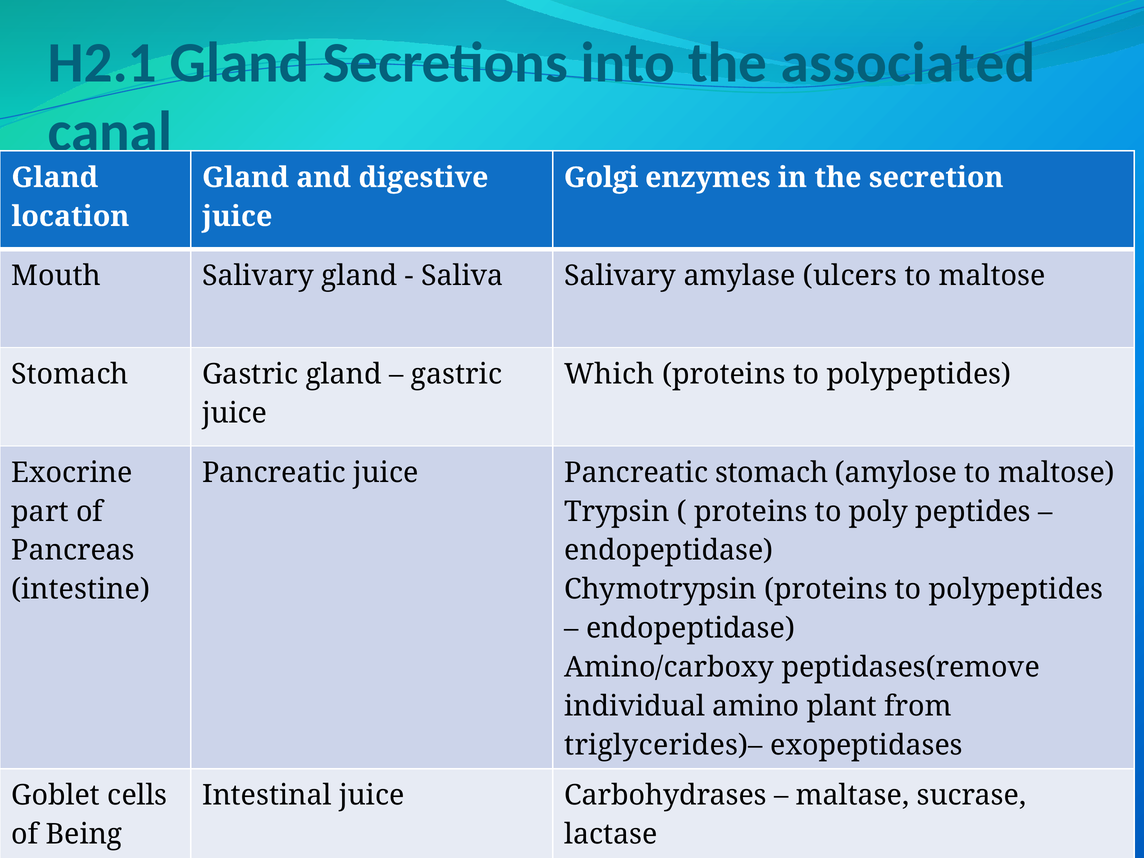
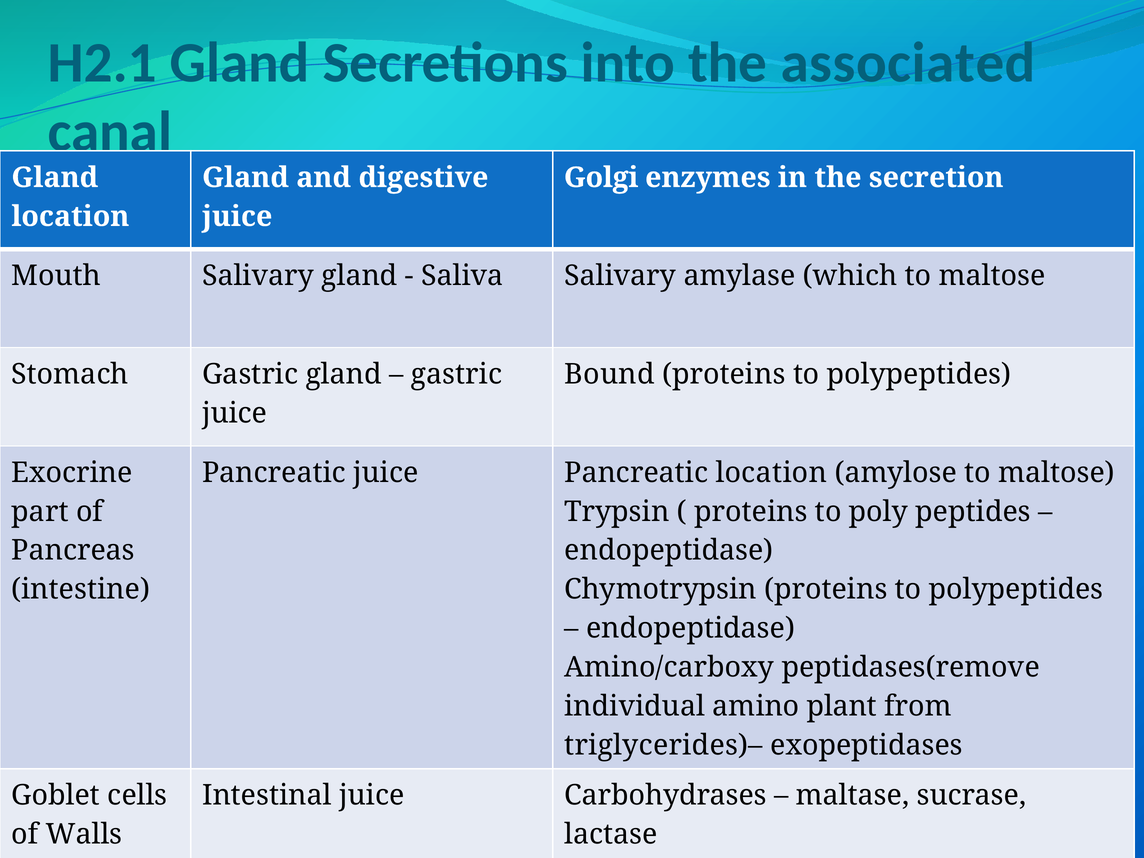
ulcers: ulcers -> which
Which: Which -> Bound
Pancreatic stomach: stomach -> location
Being: Being -> Walls
